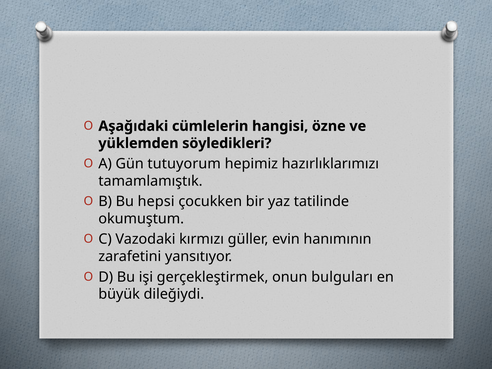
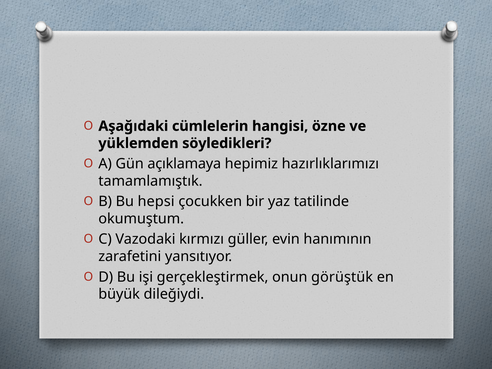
tutuyorum: tutuyorum -> açıklamaya
bulguları: bulguları -> görüştük
